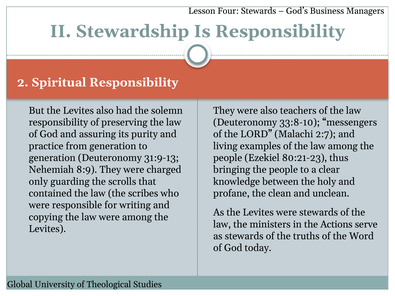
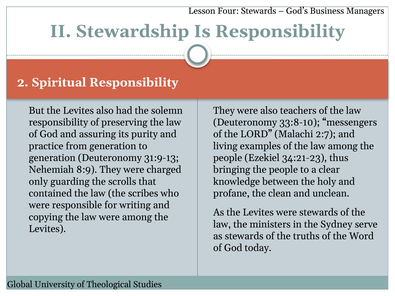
80:21-23: 80:21-23 -> 34:21-23
Actions: Actions -> Sydney
